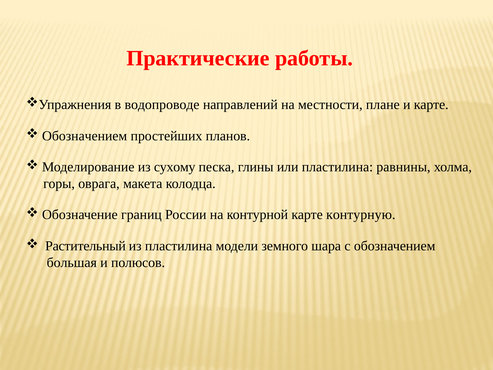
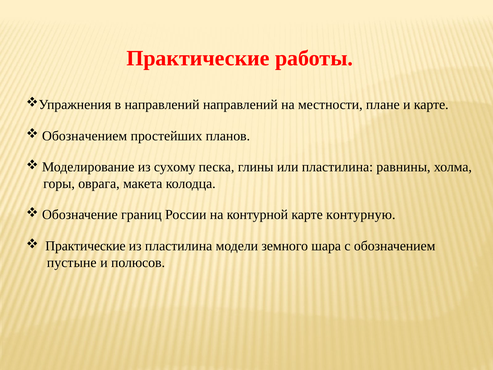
в водопроводе: водопроводе -> направлений
Растительный at (85, 246): Растительный -> Практические
большая: большая -> пустыне
